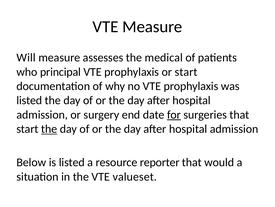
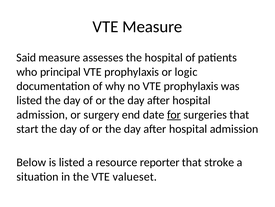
Will: Will -> Said
the medical: medical -> hospital
or start: start -> logic
the at (49, 129) underline: present -> none
would: would -> stroke
